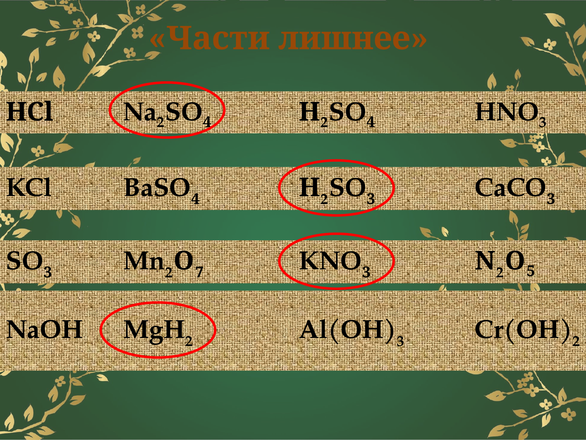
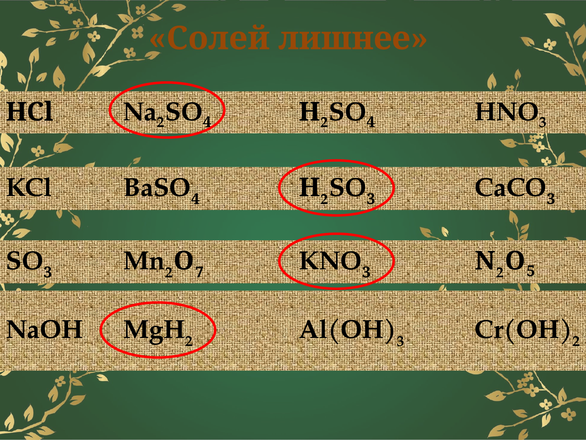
Части: Части -> Солей
